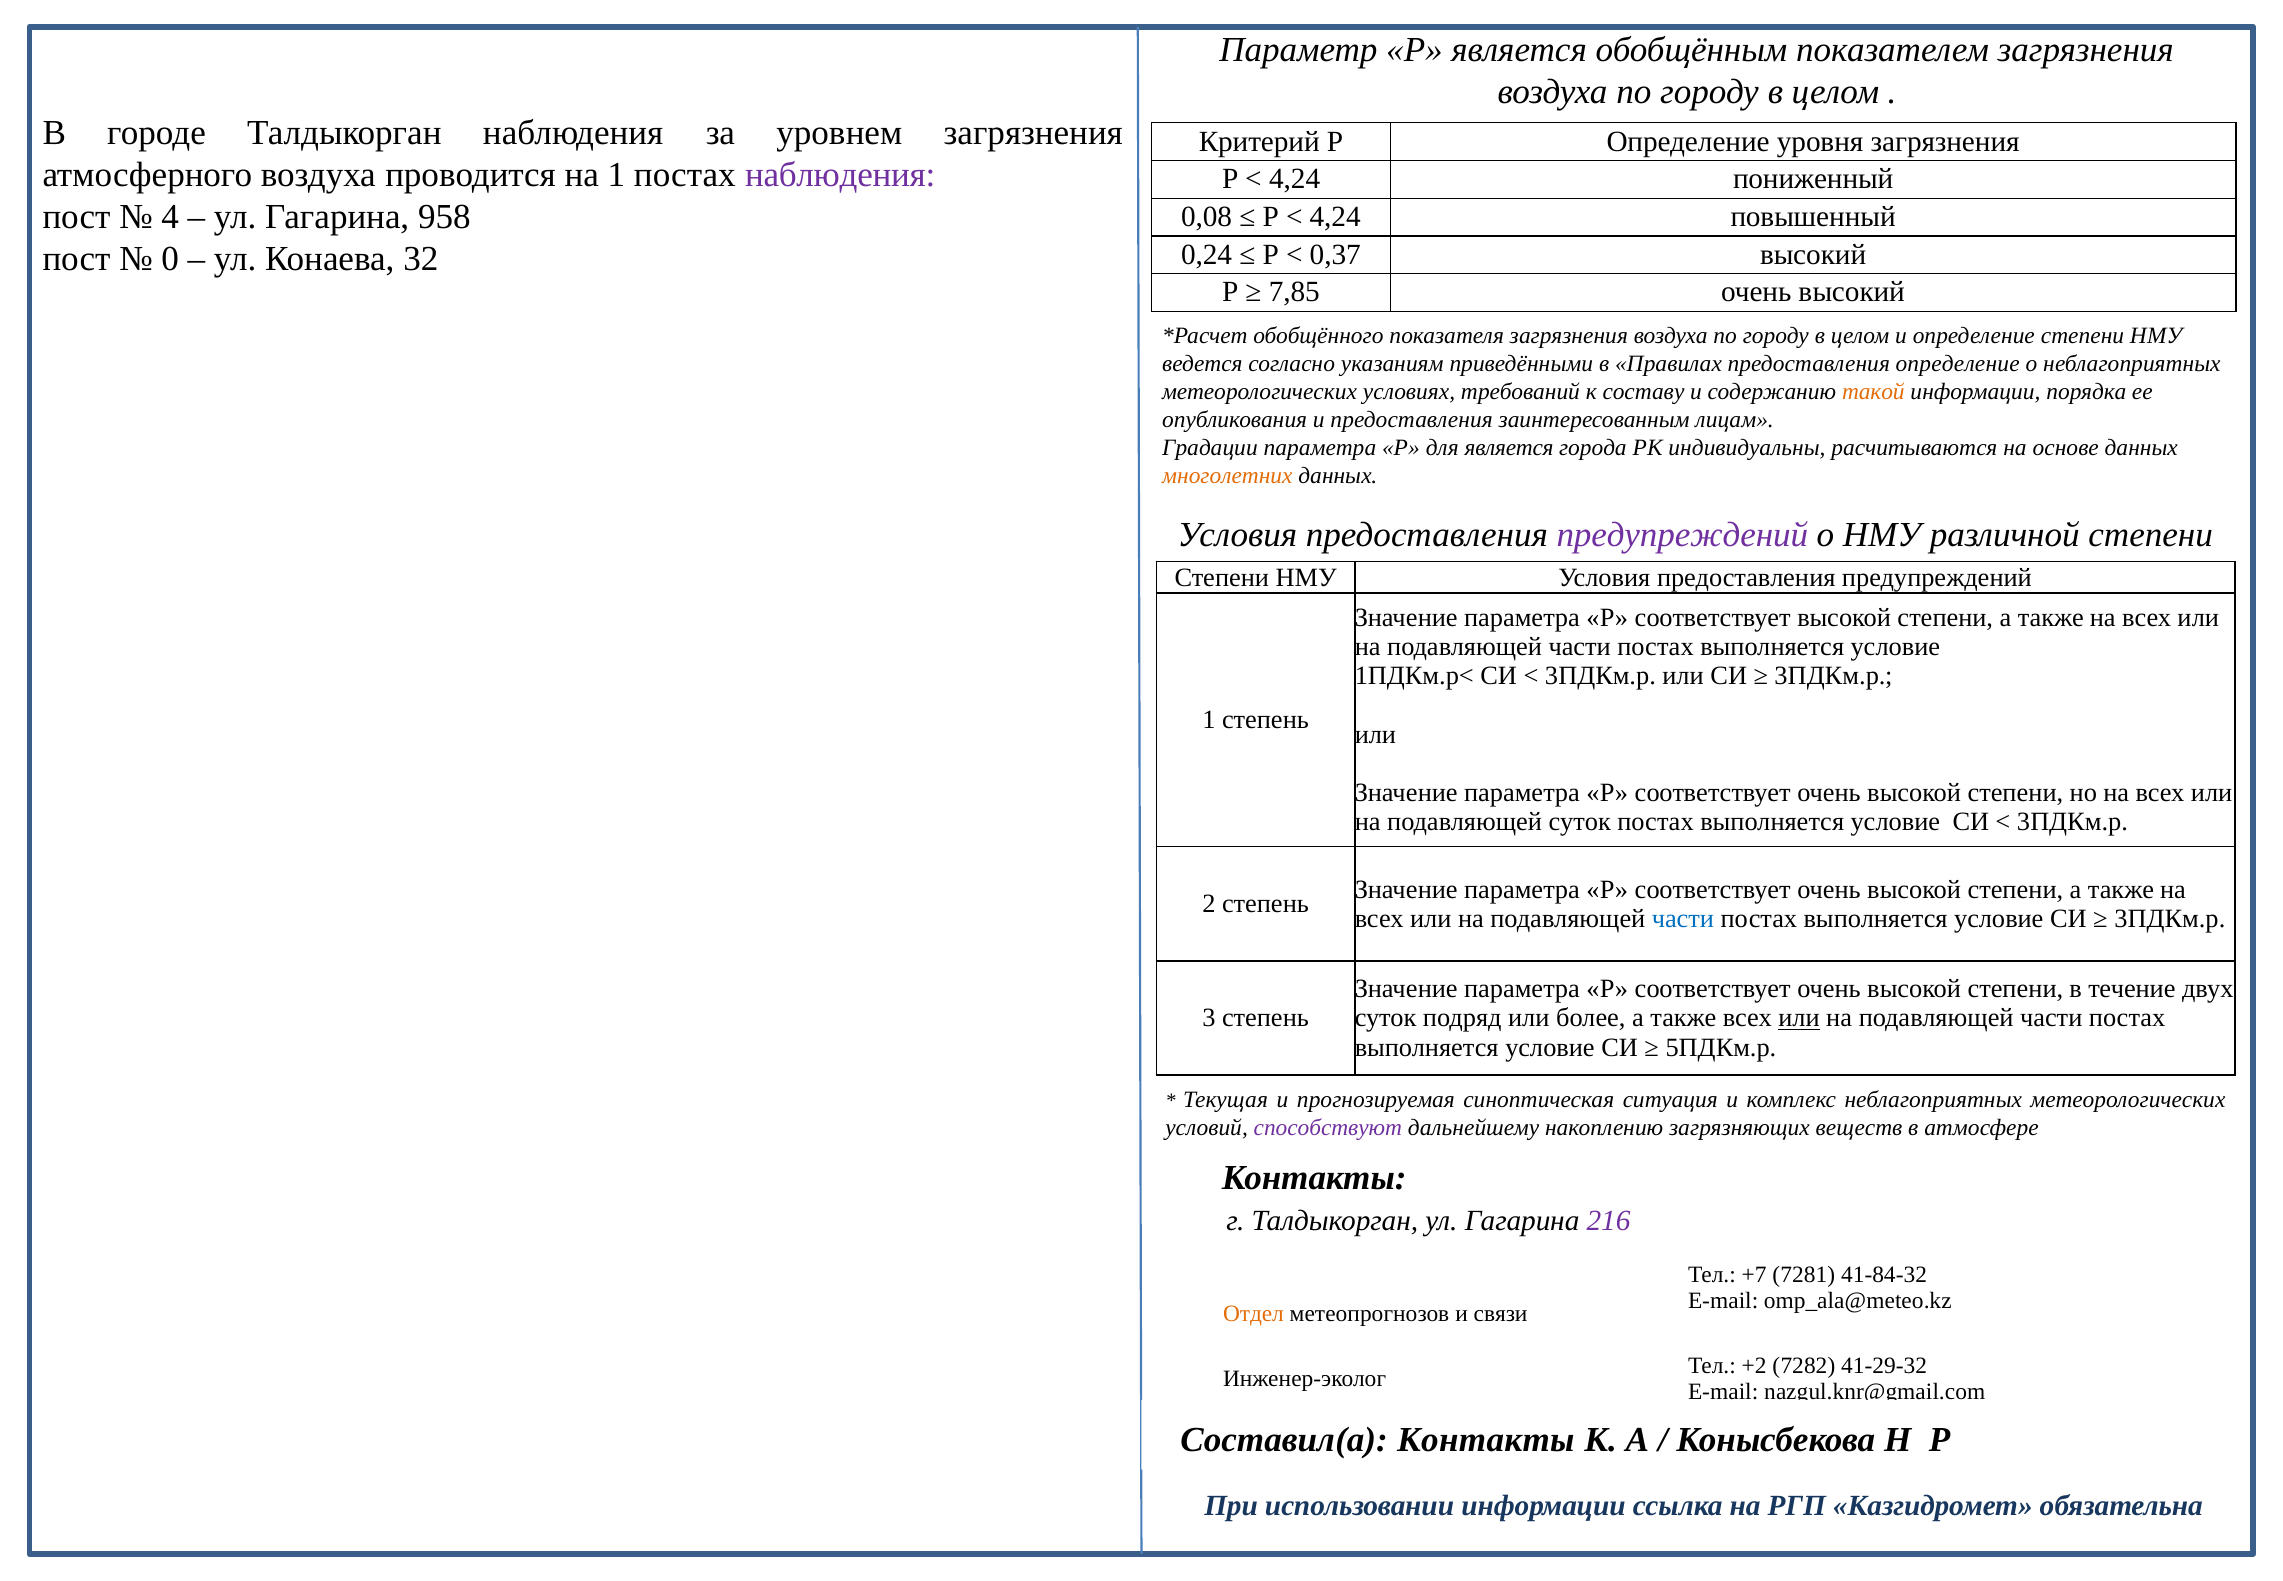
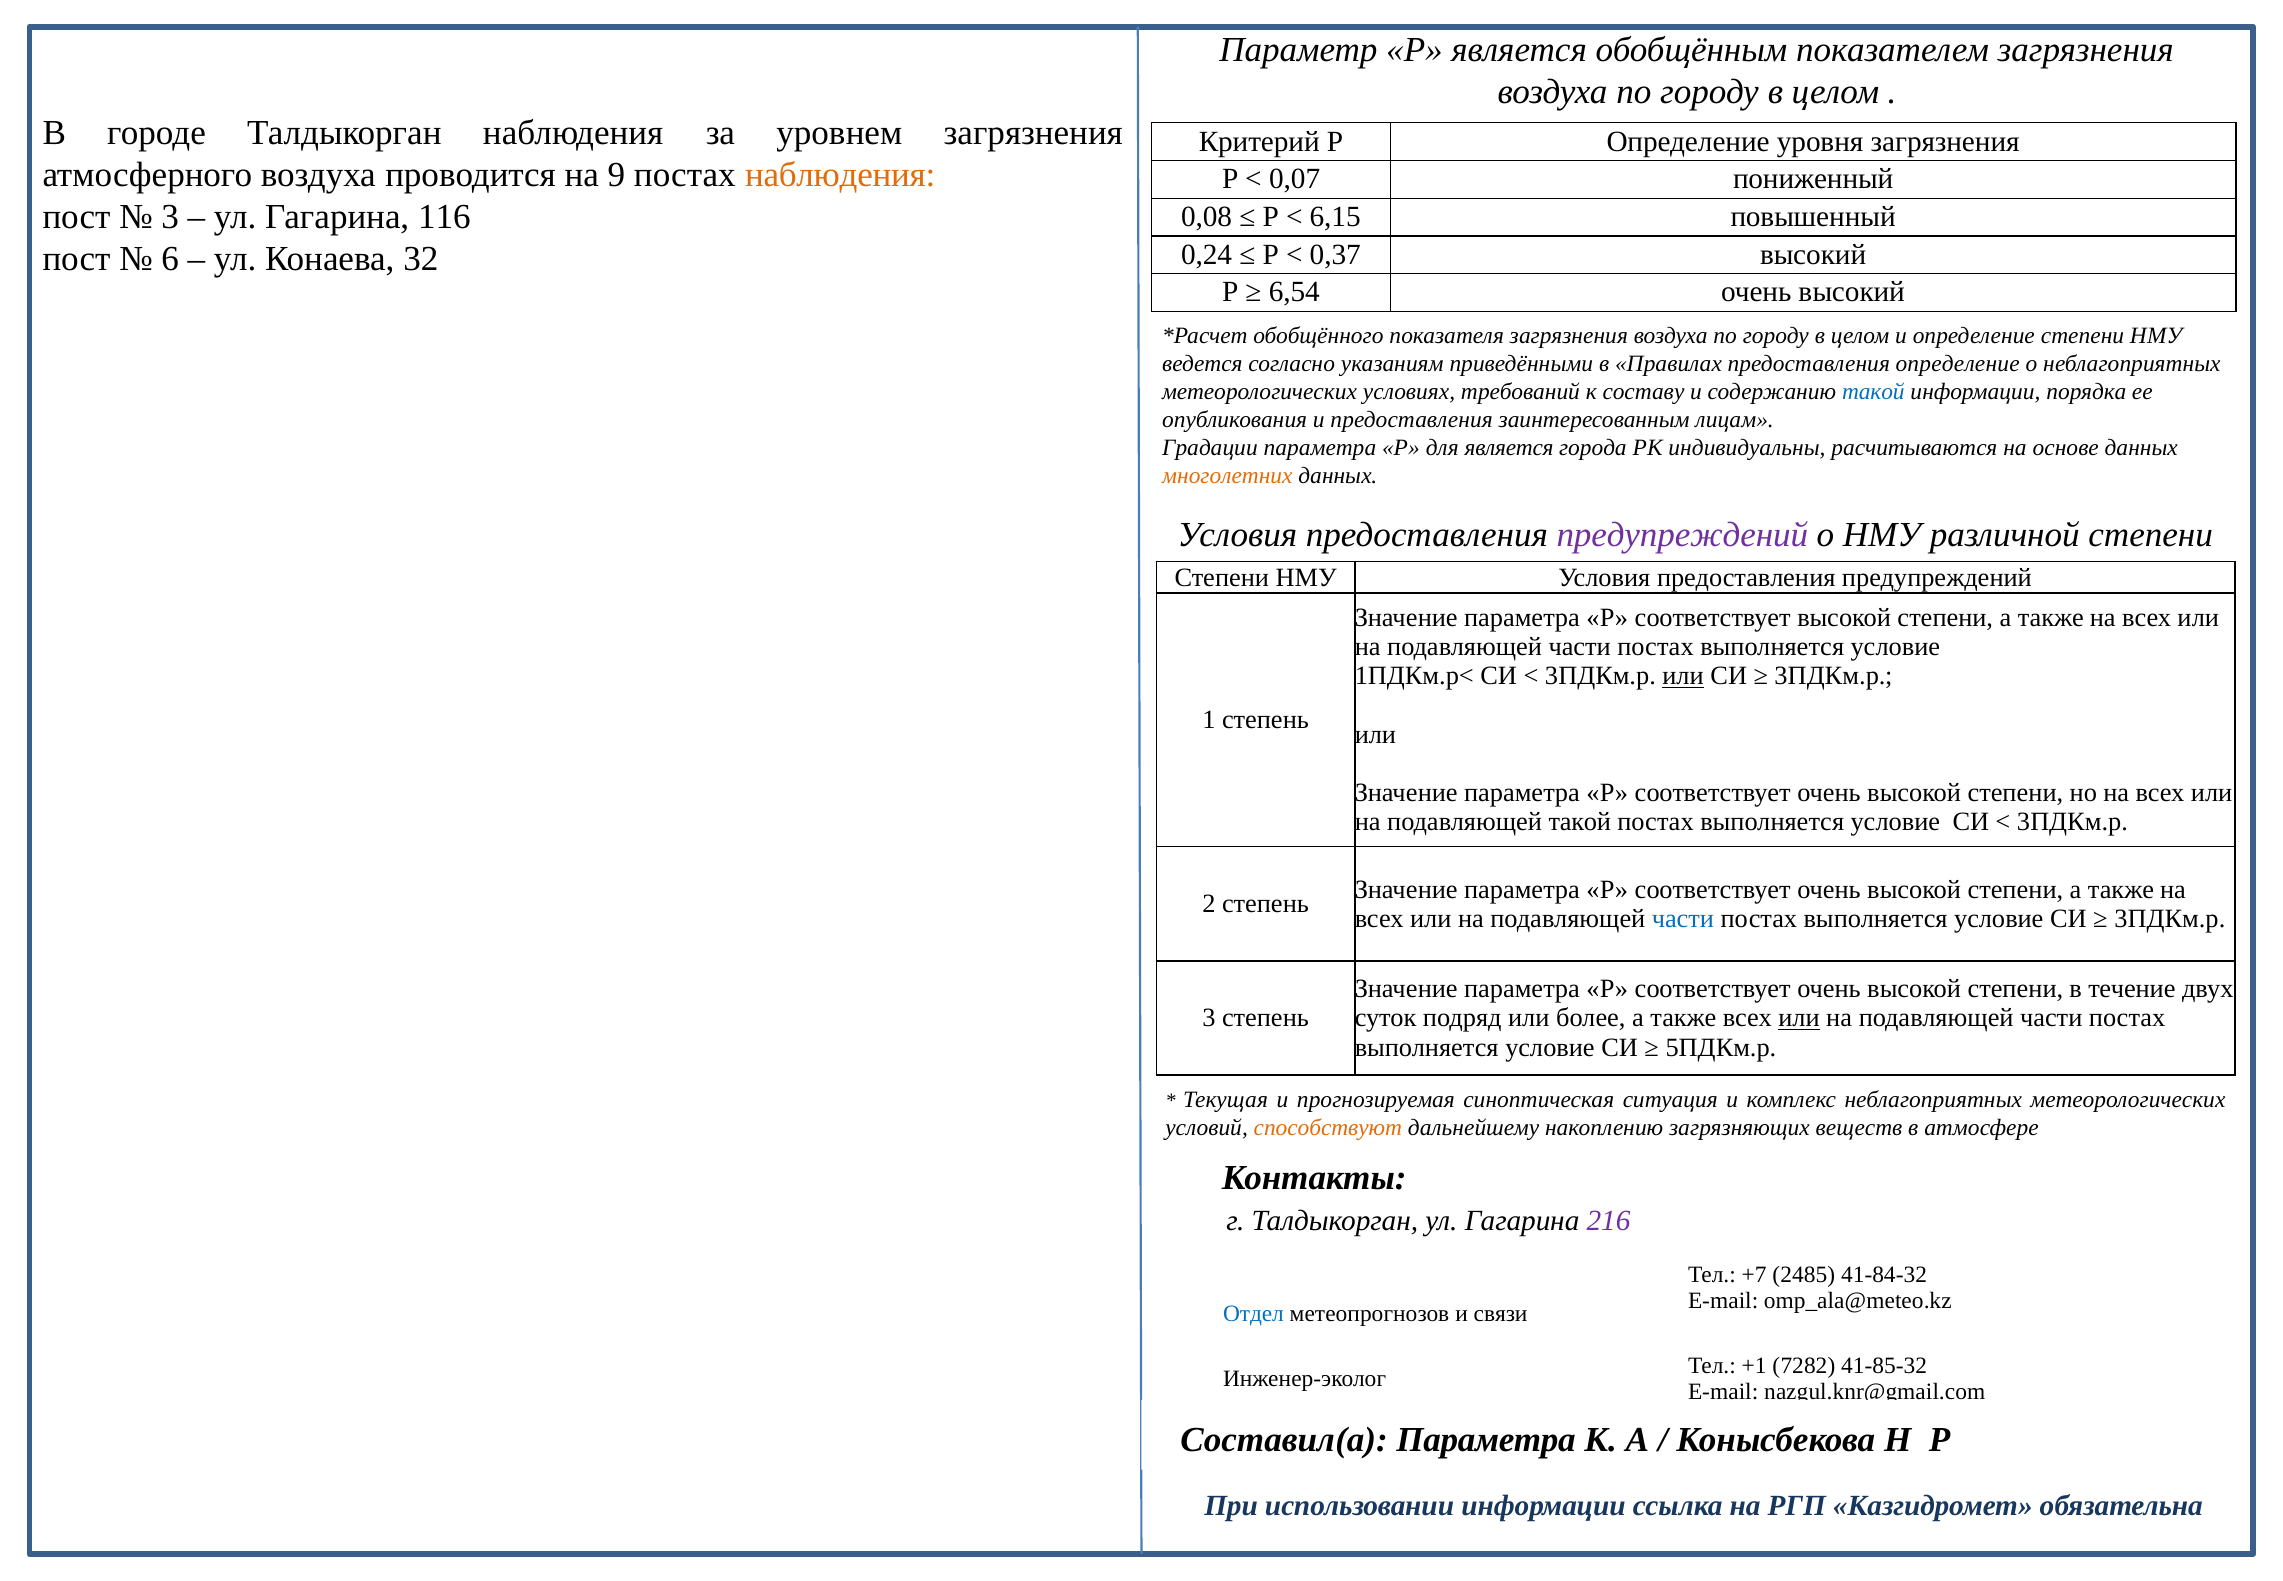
на 1: 1 -> 9
наблюдения at (840, 175) colour: purple -> orange
4,24 at (1295, 179): 4,24 -> 0,07
4 at (170, 217): 4 -> 3
958: 958 -> 116
4,24 at (1335, 217): 4,24 -> 6,15
0: 0 -> 6
7,85: 7,85 -> 6,54
такой at (1873, 391) colour: orange -> blue
или at (1683, 676) underline: none -> present
подавляющей суток: суток -> такой
способствуют colour: purple -> orange
7281: 7281 -> 2485
Отдел colour: orange -> blue
+2: +2 -> +1
41-29-32: 41-29-32 -> 41-85-32
Составил(а Контакты: Контакты -> Параметра
